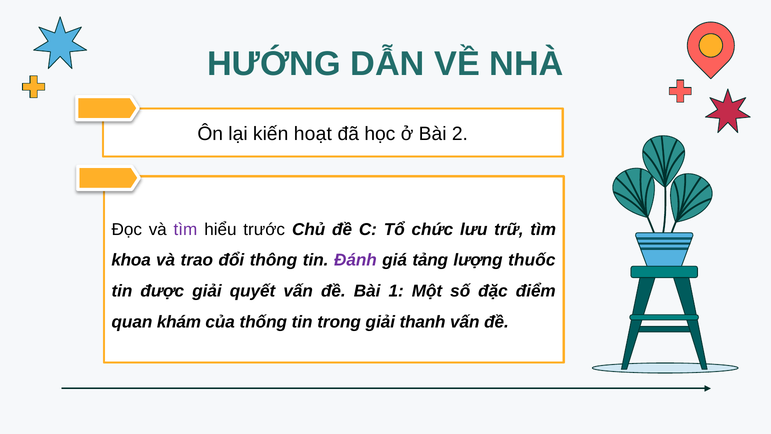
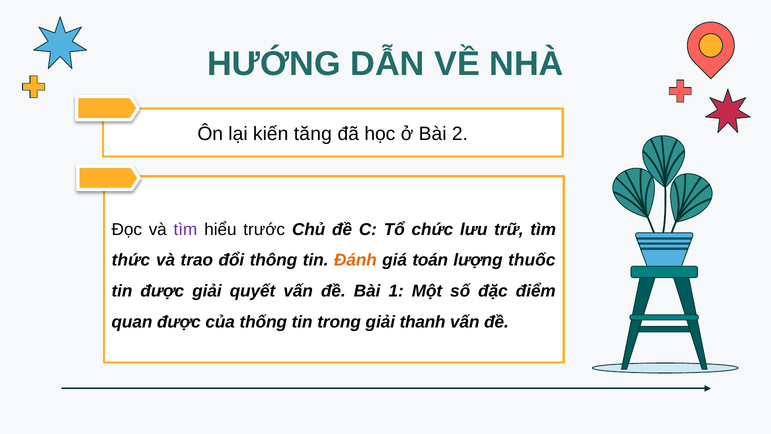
hoạt: hoạt -> tăng
khoa: khoa -> thức
Đánh colour: purple -> orange
tảng: tảng -> toán
quan khám: khám -> được
